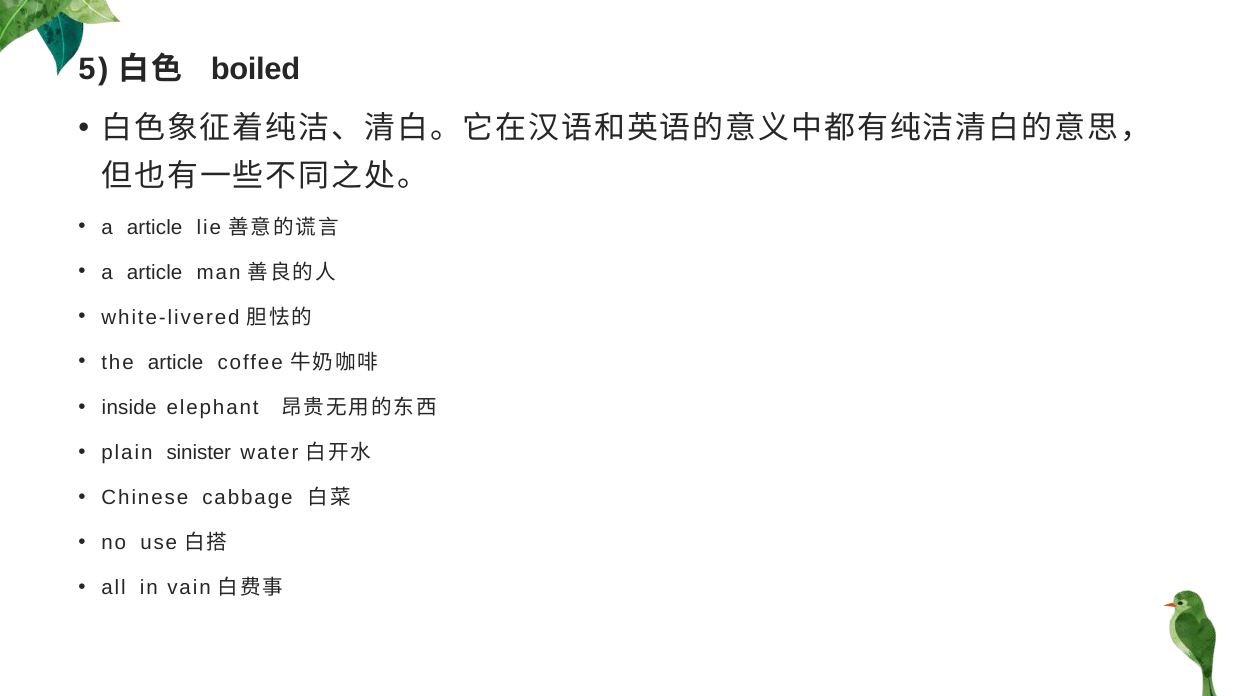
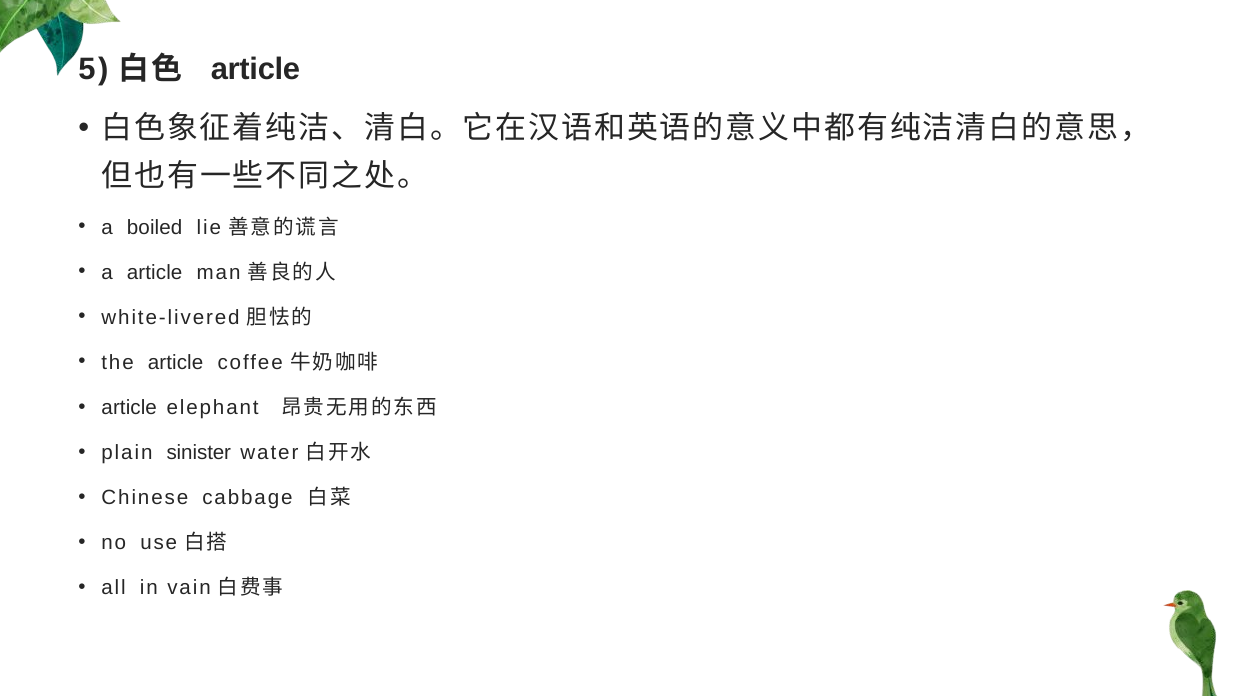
boiled at (255, 70): boiled -> article
article at (155, 227): article -> boiled
inside at (129, 407): inside -> article
